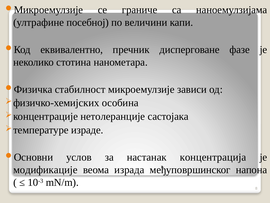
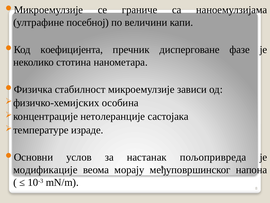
еквивалентно: еквивалентно -> коефицијента
концентрација: концентрација -> пољопривреда
израда: израда -> морају
